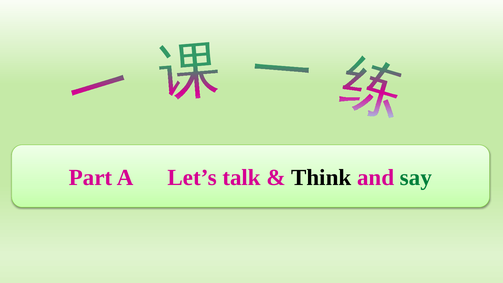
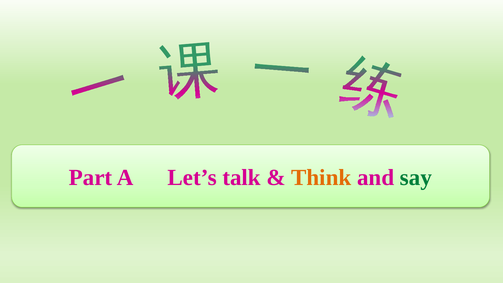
Think colour: black -> orange
